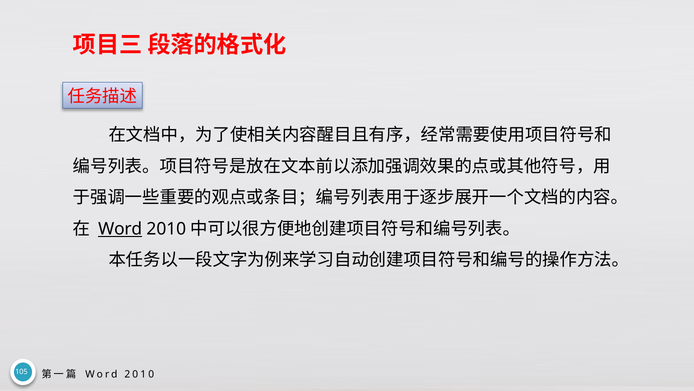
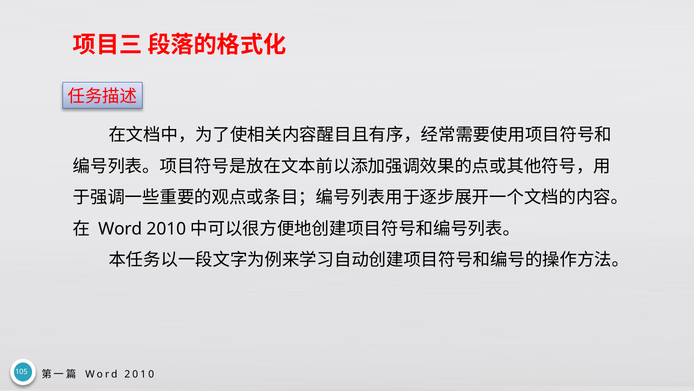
Word at (120, 229) underline: present -> none
